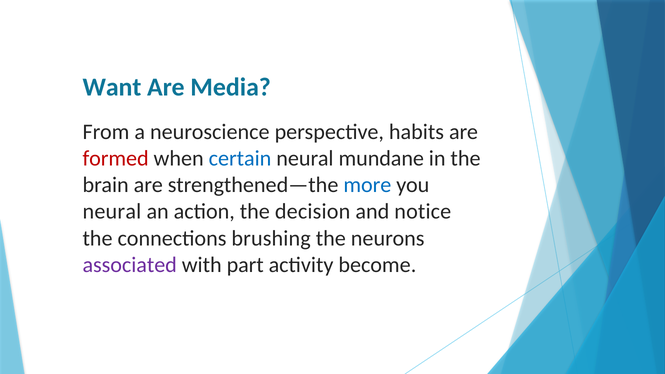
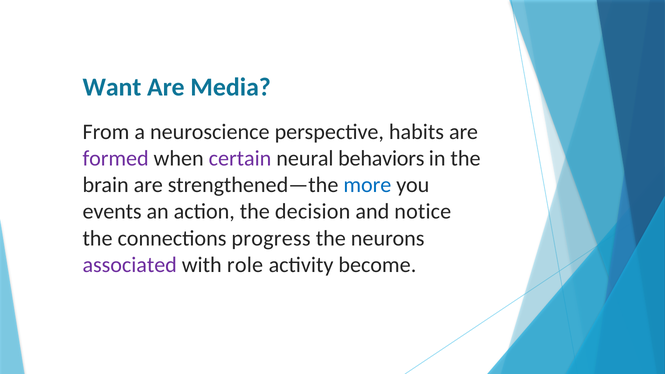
formed colour: red -> purple
certain colour: blue -> purple
mundane: mundane -> behaviors
neural at (112, 212): neural -> events
brushing: brushing -> progress
part: part -> role
